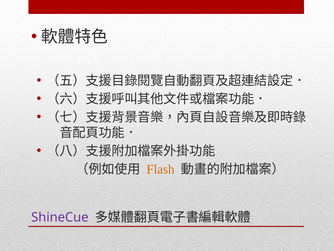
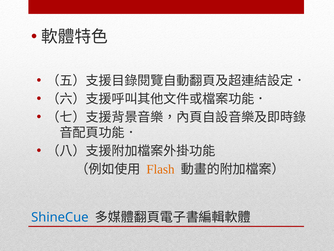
ShineCue colour: purple -> blue
